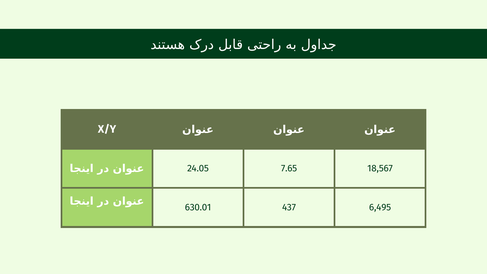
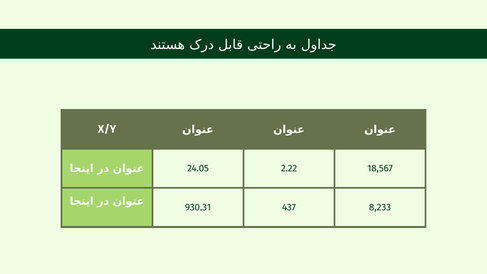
7.65: 7.65 -> 2.22
630.01: 630.01 -> 930.31
6,495: 6,495 -> 8,233
